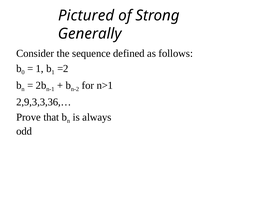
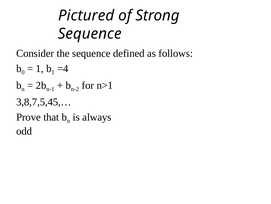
Generally at (90, 34): Generally -> Sequence
=2: =2 -> =4
2,9,3,3,36,…: 2,9,3,3,36,… -> 3,8,7,5,45,…
